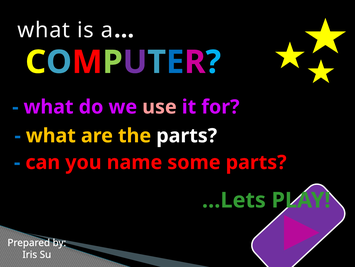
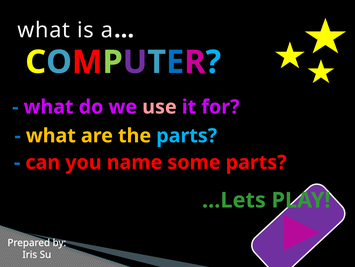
parts at (187, 135) colour: white -> light blue
